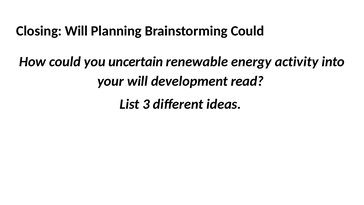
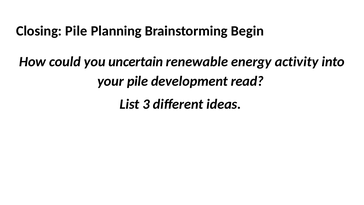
Closing Will: Will -> Pile
Brainstorming Could: Could -> Begin
your will: will -> pile
